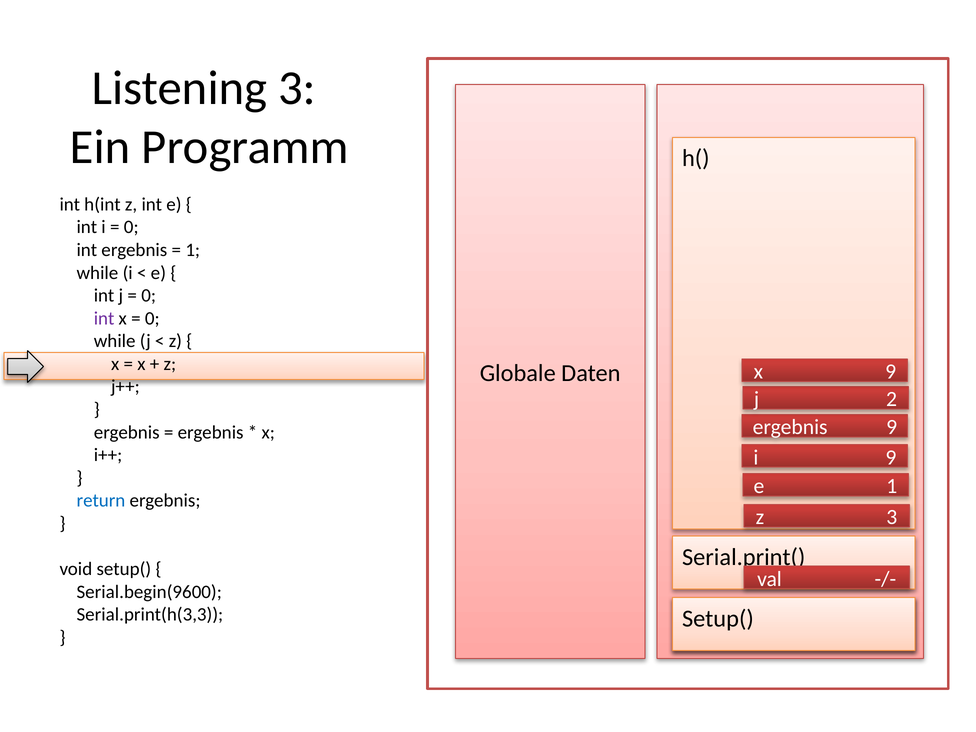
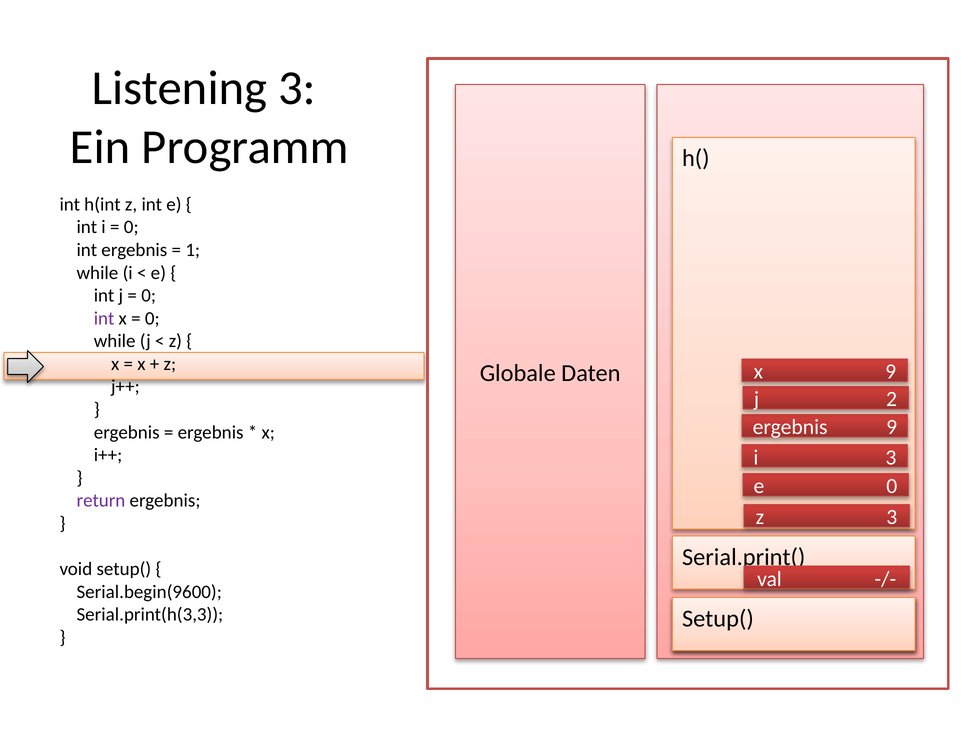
i 9: 9 -> 3
e 1: 1 -> 0
return colour: blue -> purple
